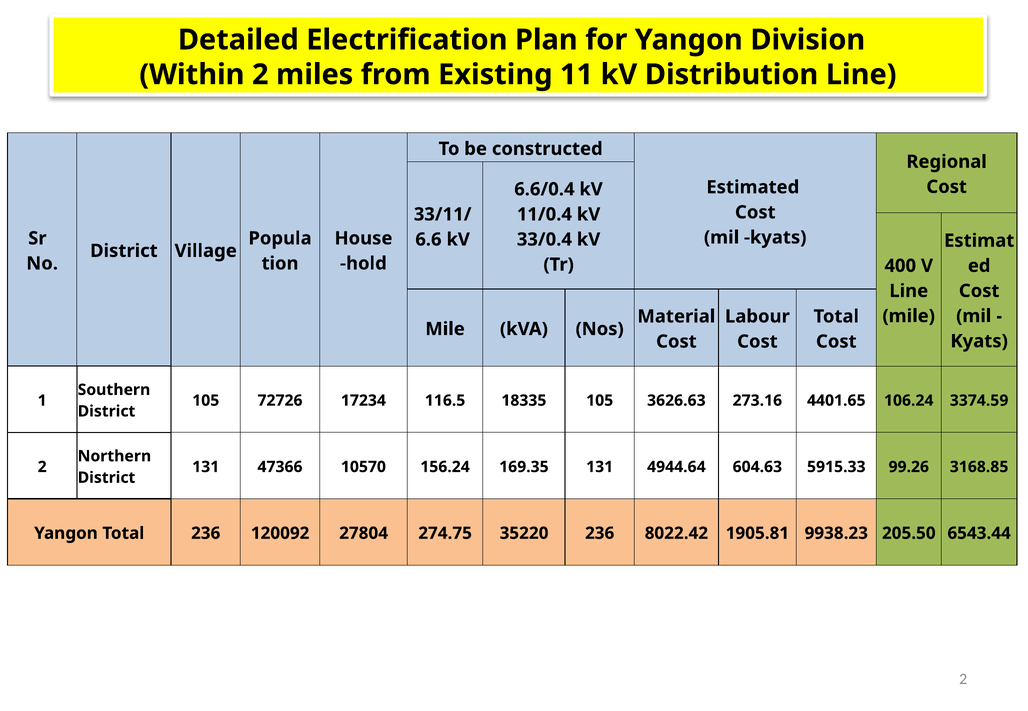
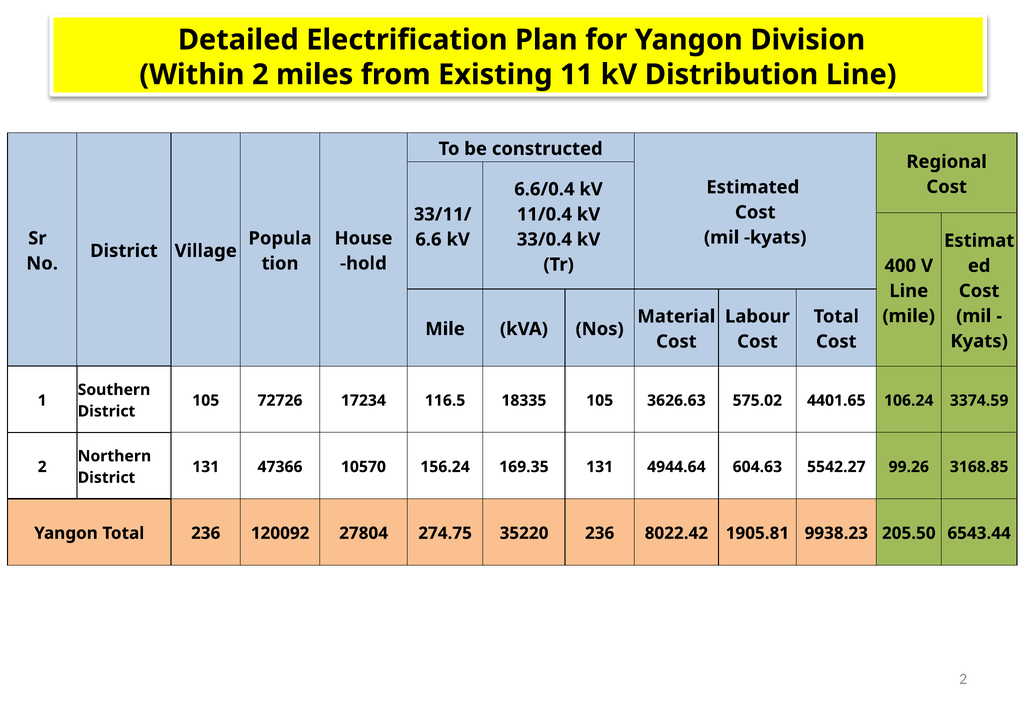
273.16: 273.16 -> 575.02
5915.33: 5915.33 -> 5542.27
